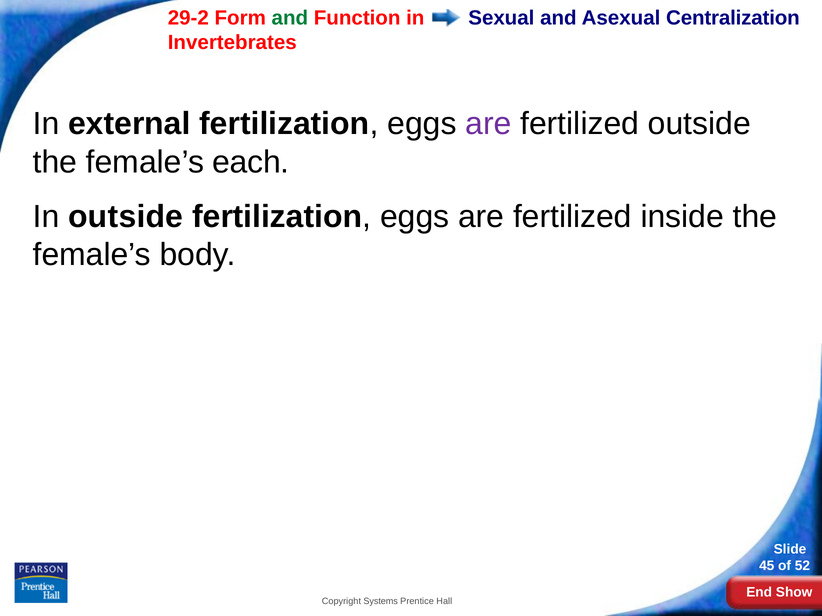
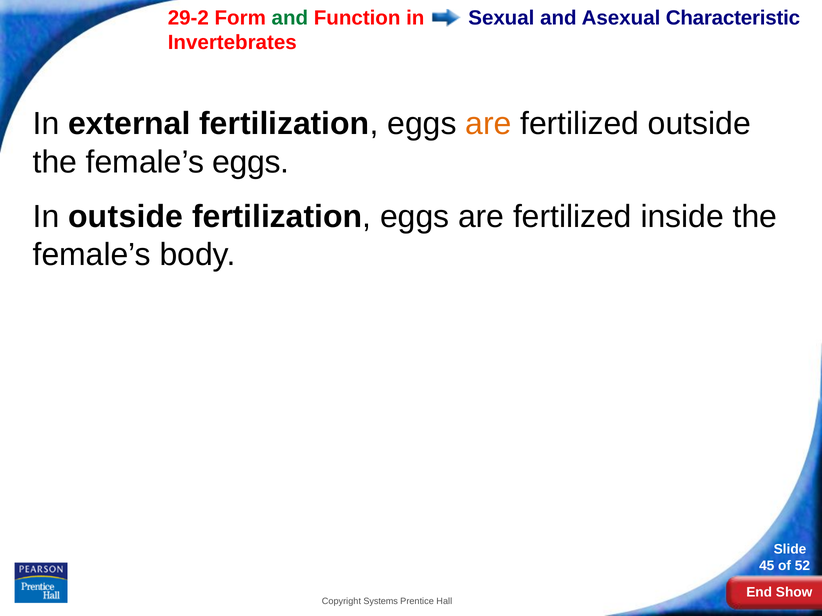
Centralization: Centralization -> Characteristic
are at (488, 124) colour: purple -> orange
female’s each: each -> eggs
